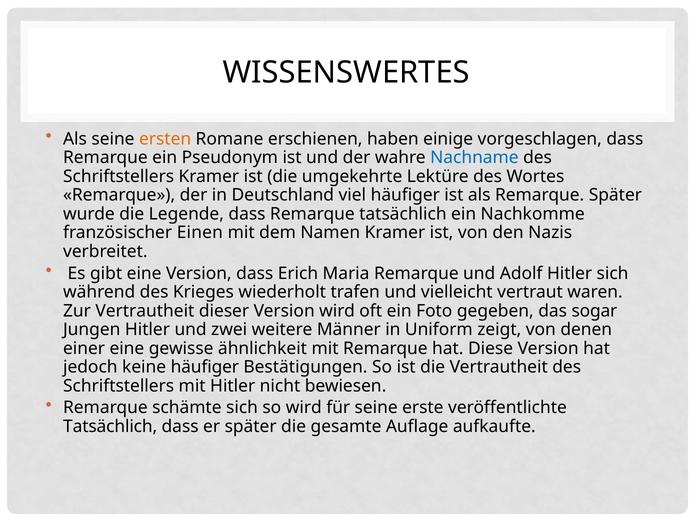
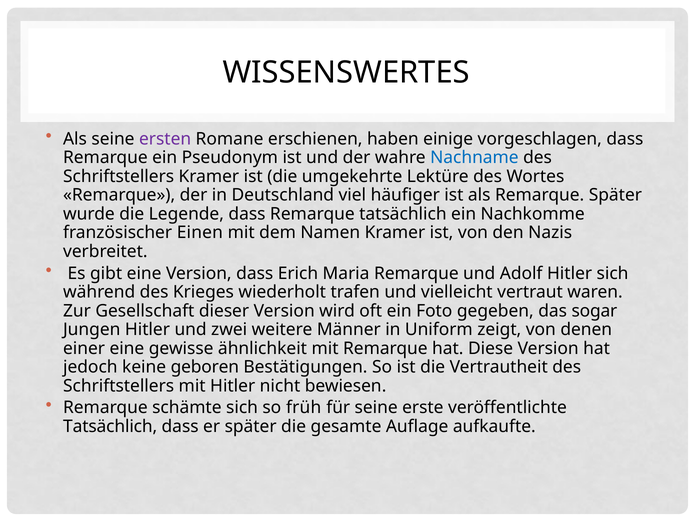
ersten colour: orange -> purple
Zur Vertrautheit: Vertrautheit -> Gesellschaft
keine häufiger: häufiger -> geboren
so wird: wird -> früh
